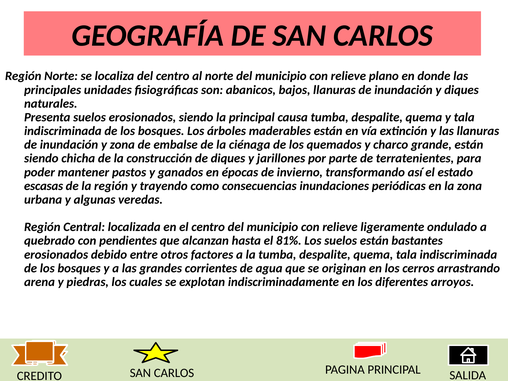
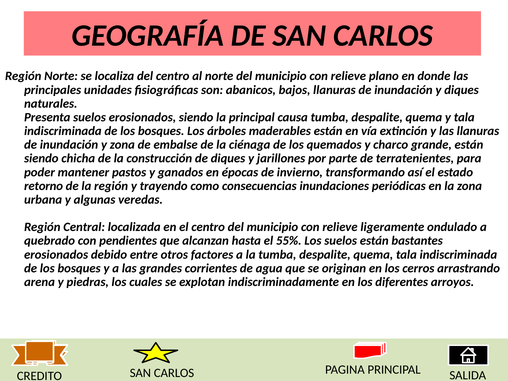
escasas: escasas -> retorno
81%: 81% -> 55%
